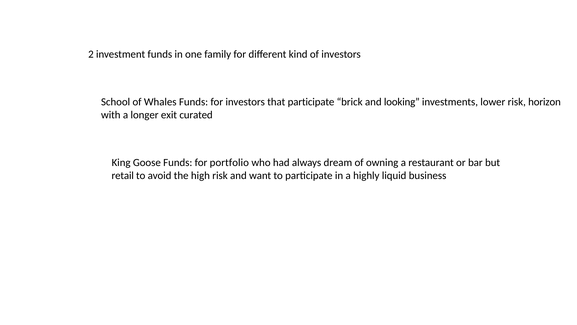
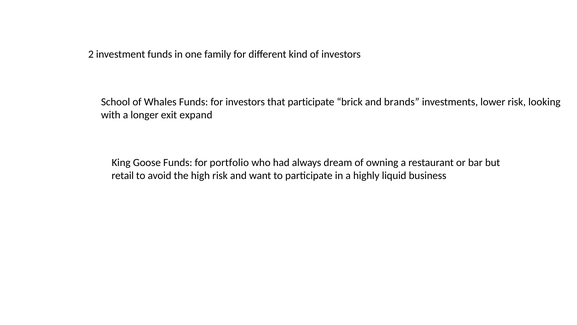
looking: looking -> brands
horizon: horizon -> looking
curated: curated -> expand
